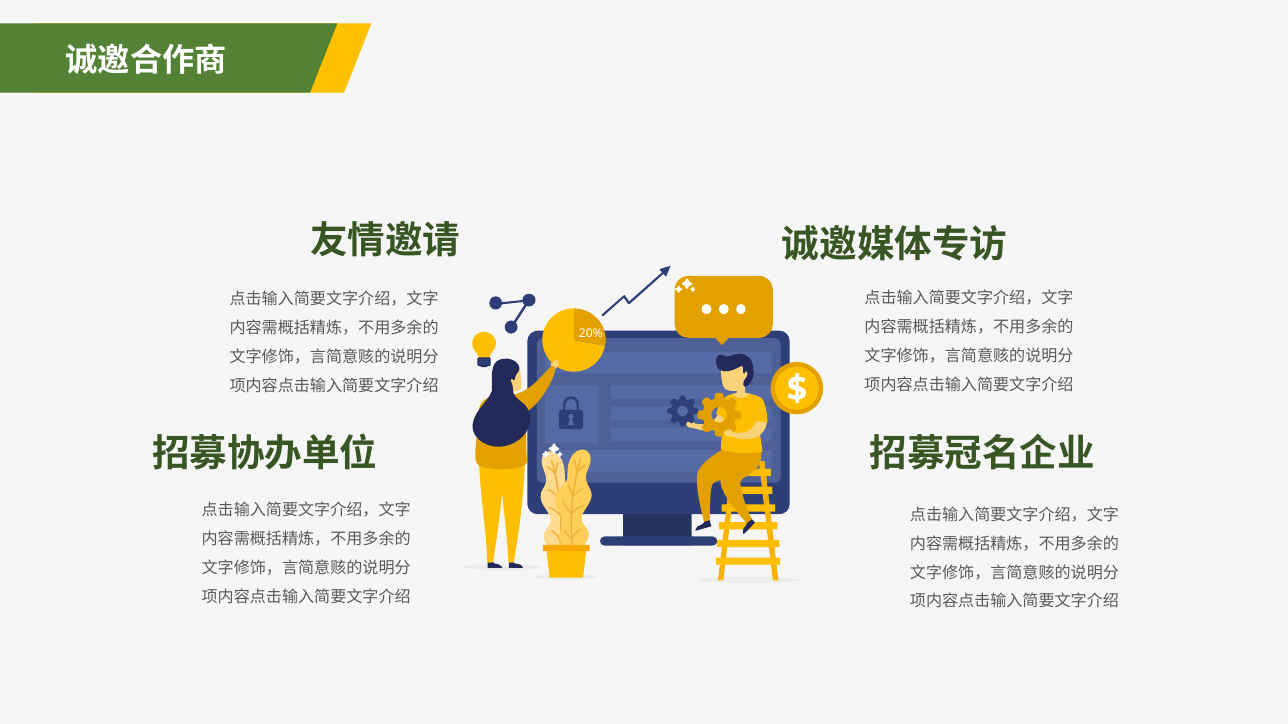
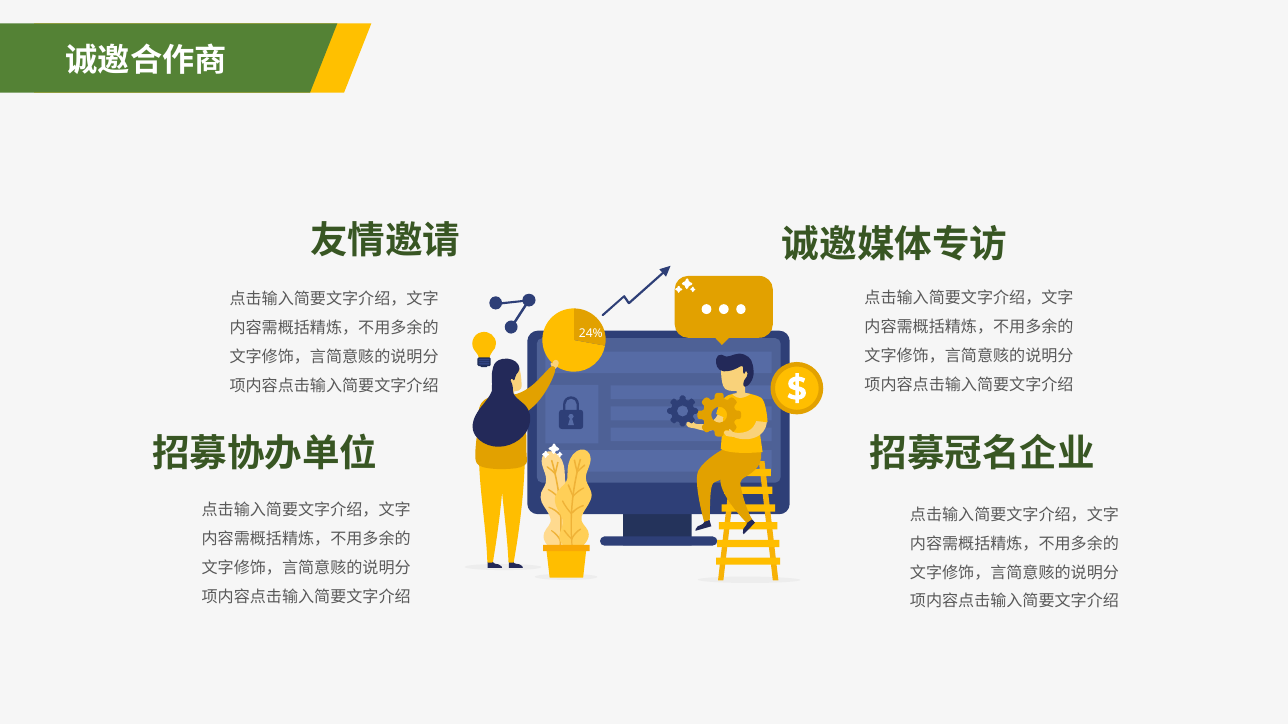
20%: 20% -> 24%
